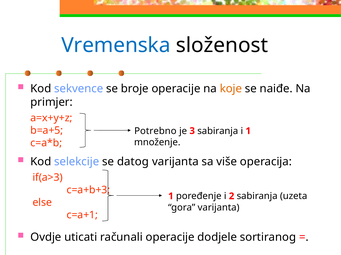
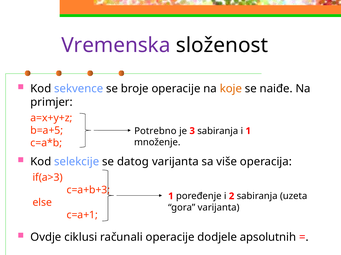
Vremenska colour: blue -> purple
uticati: uticati -> ciklusi
sortiranog: sortiranog -> apsolutnih
